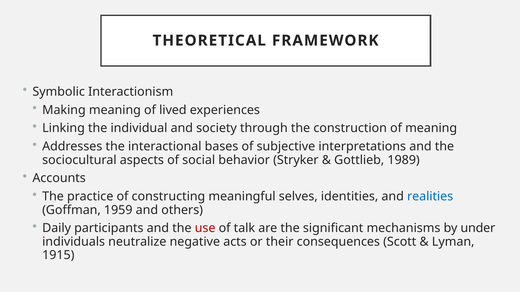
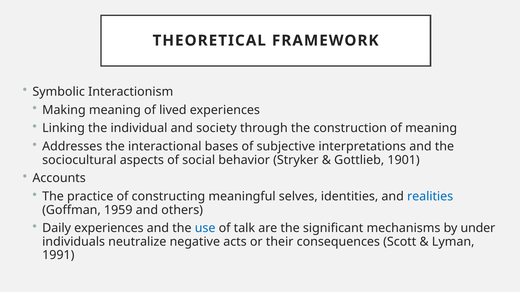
1989: 1989 -> 1901
Daily participants: participants -> experiences
use colour: red -> blue
1915: 1915 -> 1991
